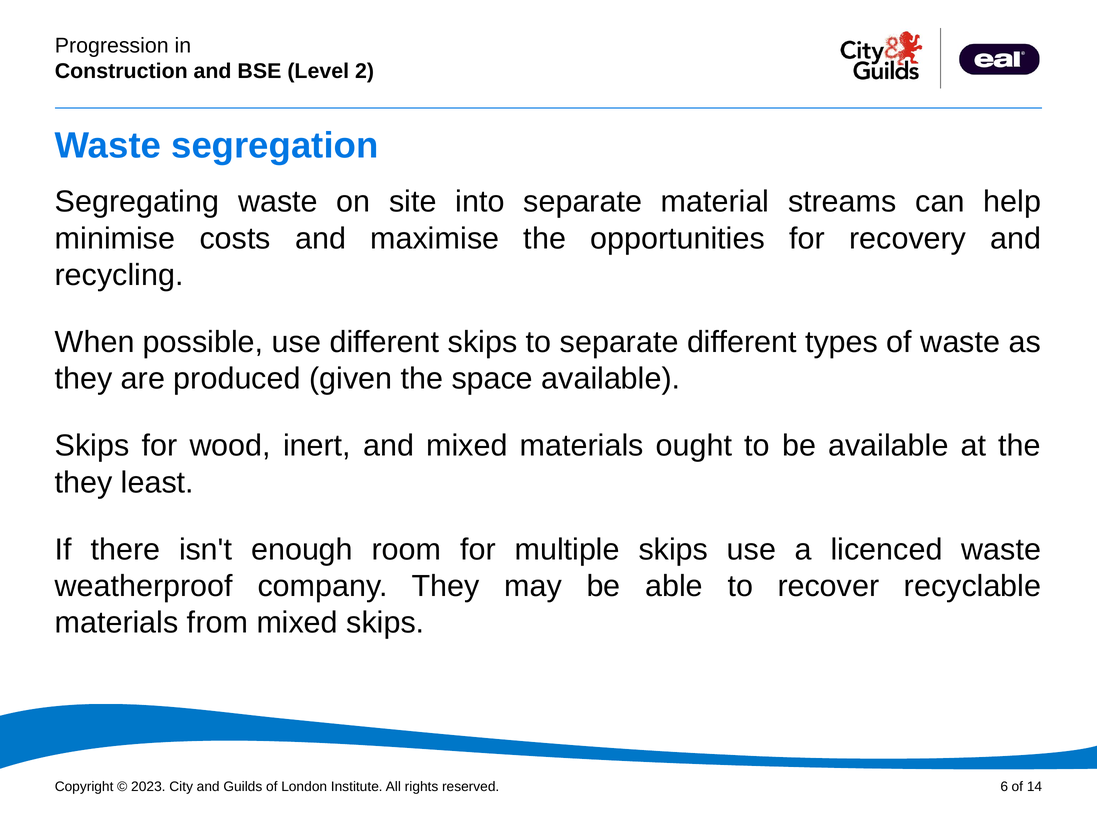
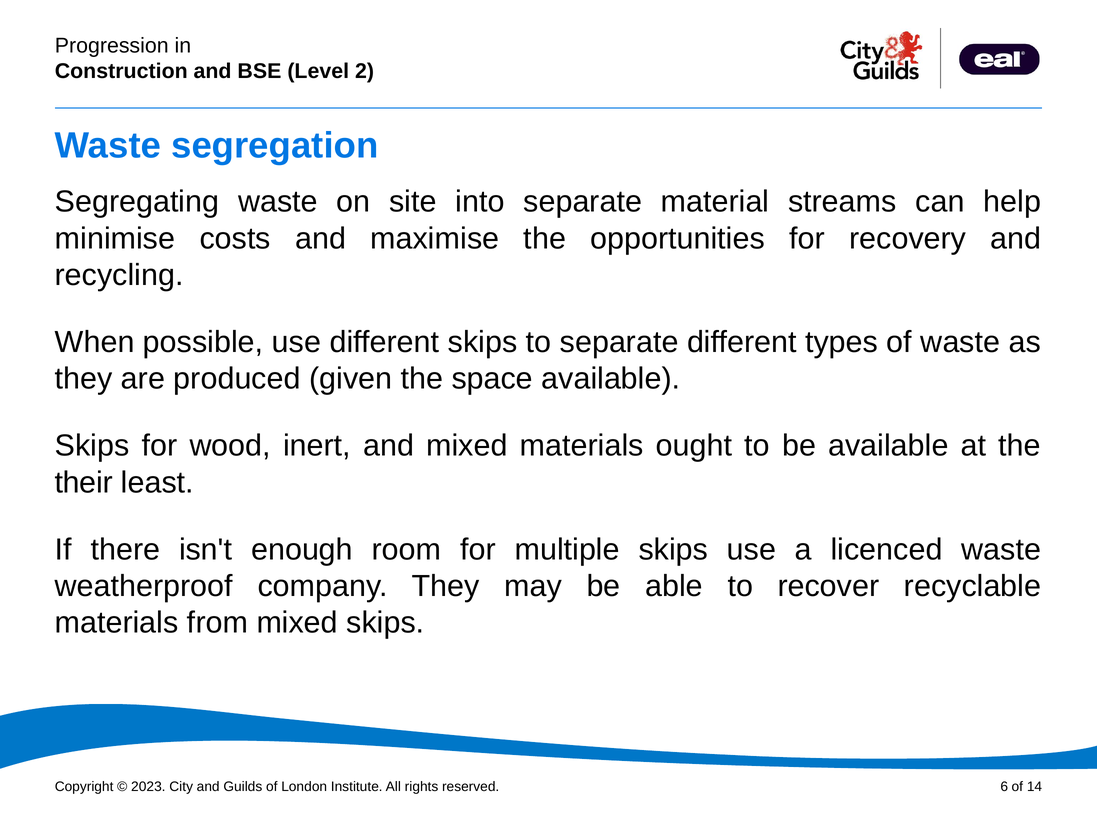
they at (84, 482): they -> their
